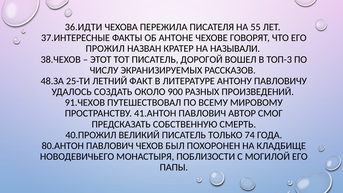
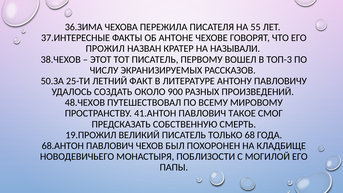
36.ИДТИ: 36.ИДТИ -> 36.ЗИМА
ДОРОГОЙ: ДОРОГОЙ -> ПЕРВОМУ
48.ЗА: 48.ЗА -> 50.ЗА
91.ЧЕХОВ: 91.ЧЕХОВ -> 48.ЧЕХОВ
АВТОР: АВТОР -> ТАКОЕ
40.ПРОЖИЛ: 40.ПРОЖИЛ -> 19.ПРОЖИЛ
74: 74 -> 68
80.АНТОН: 80.АНТОН -> 68.АНТОН
